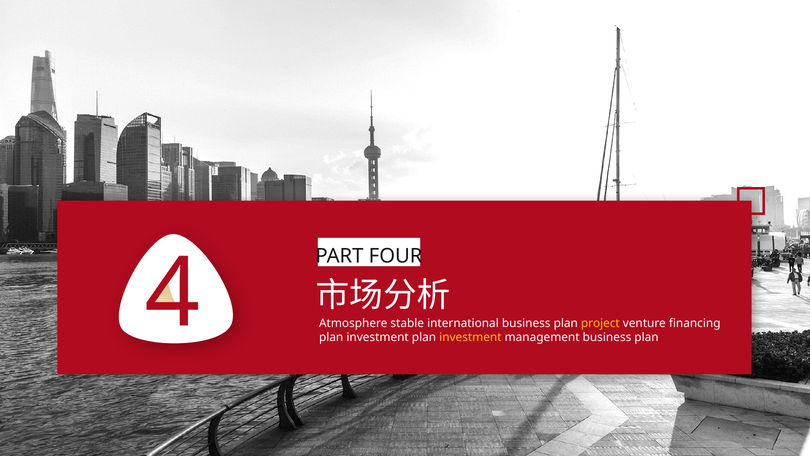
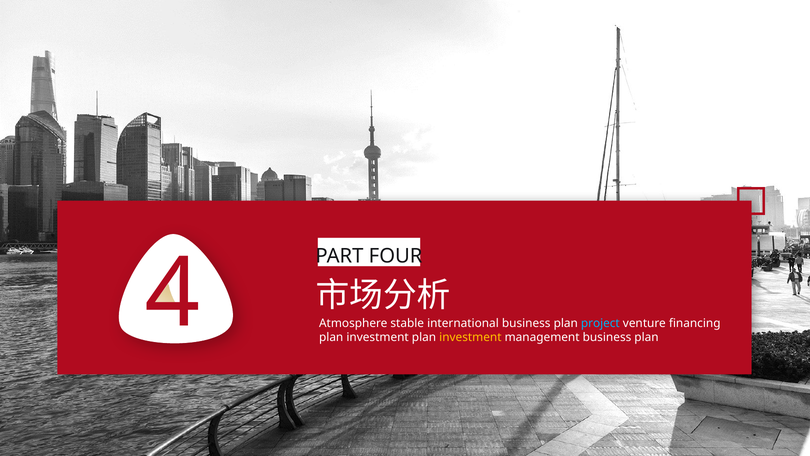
project colour: yellow -> light blue
